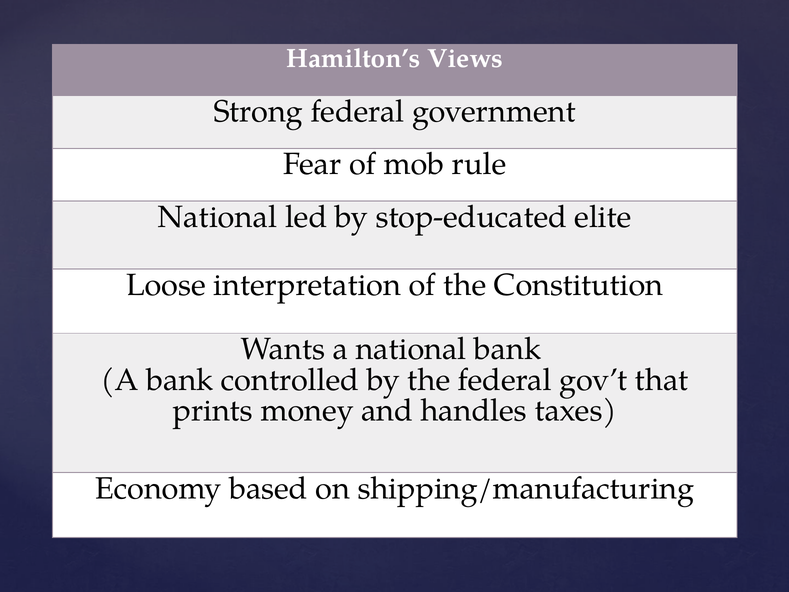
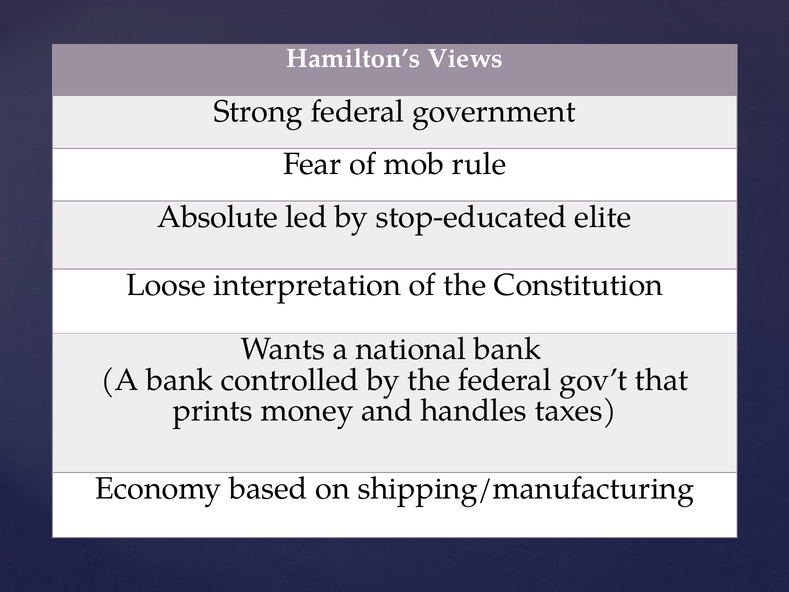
National at (218, 217): National -> Absolute
